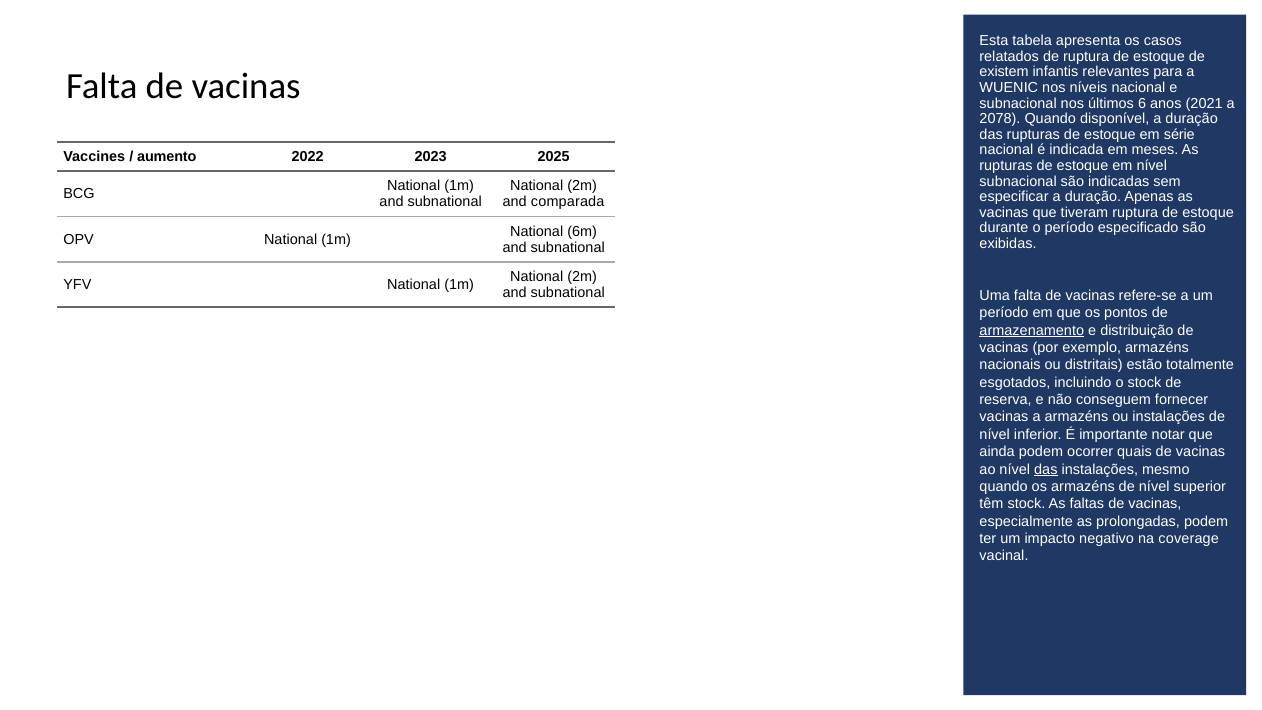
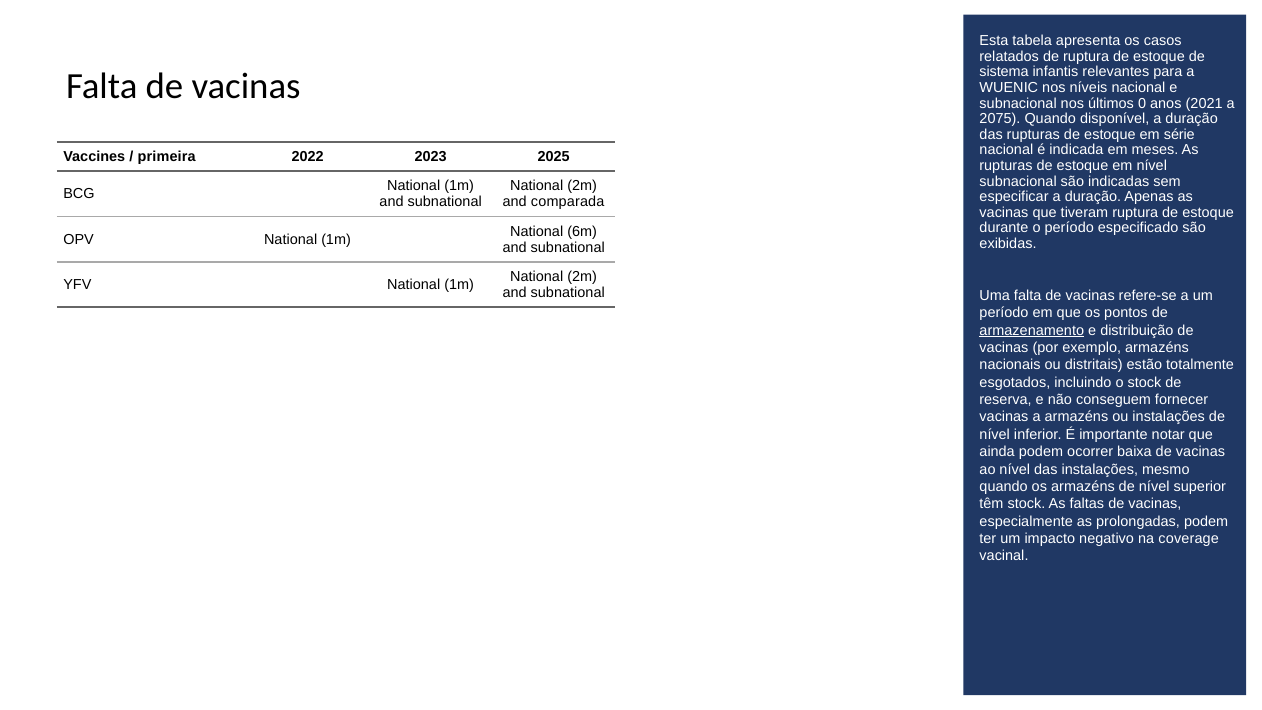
existem: existem -> sistema
6: 6 -> 0
2078: 2078 -> 2075
aumento: aumento -> primeira
quais: quais -> baixa
das at (1046, 469) underline: present -> none
